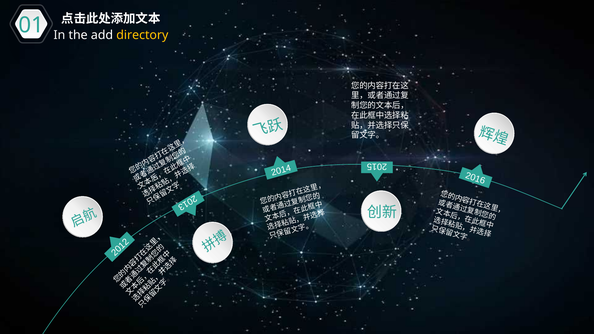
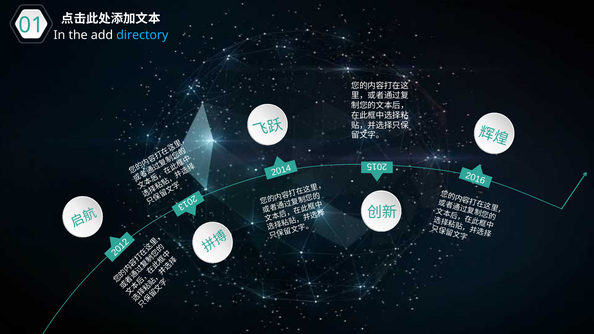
directory colour: yellow -> light blue
